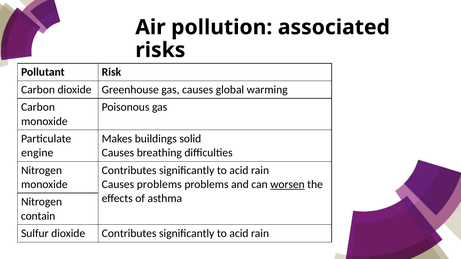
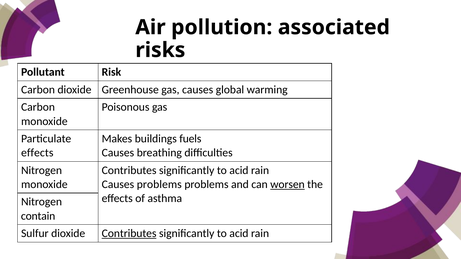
solid: solid -> fuels
engine at (37, 153): engine -> effects
Contributes at (129, 234) underline: none -> present
